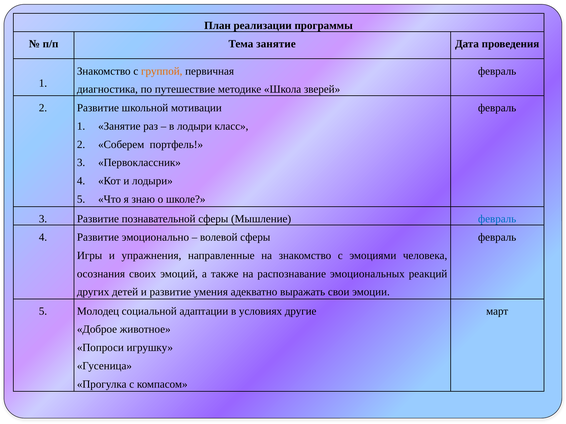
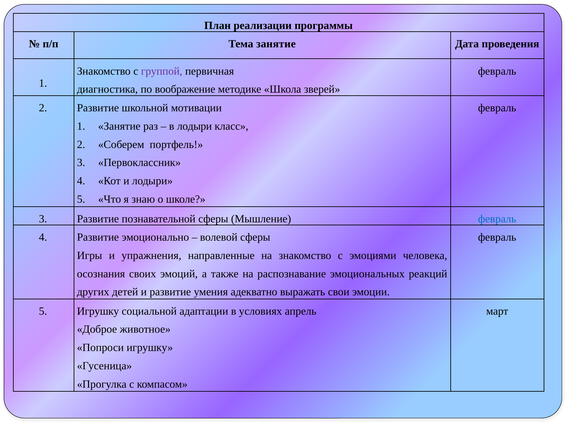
группой colour: orange -> purple
путешествие: путешествие -> воображение
5 Молодец: Молодец -> Игрушку
другие: другие -> апрель
